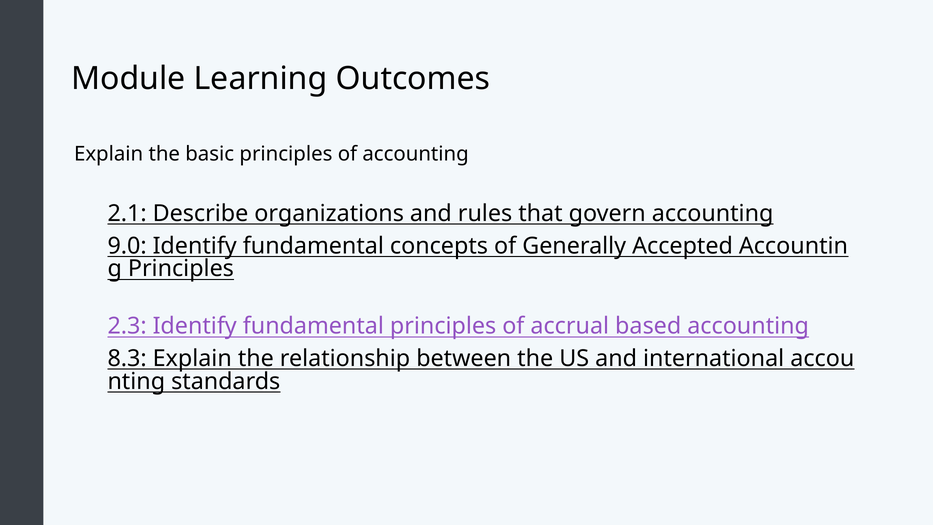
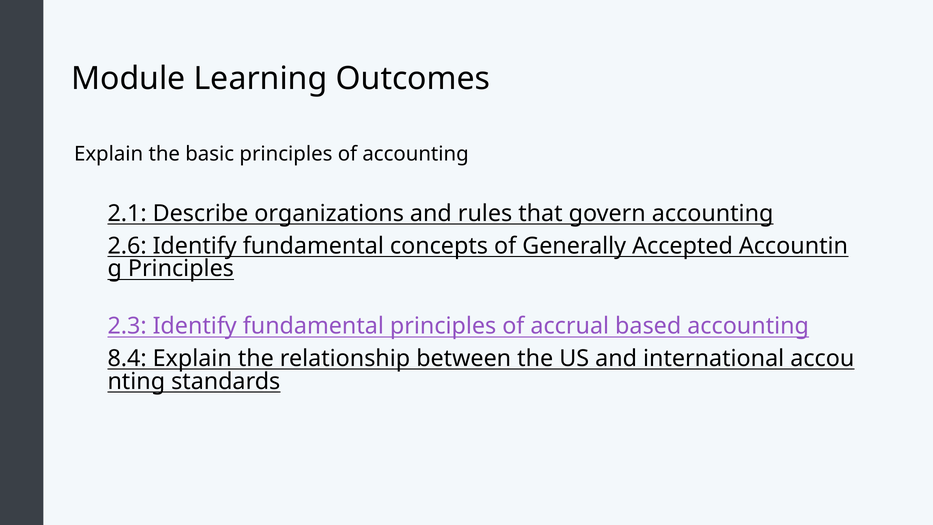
9.0: 9.0 -> 2.6
8.3: 8.3 -> 8.4
